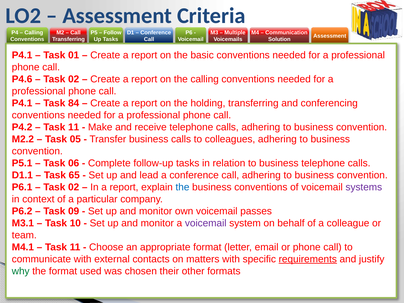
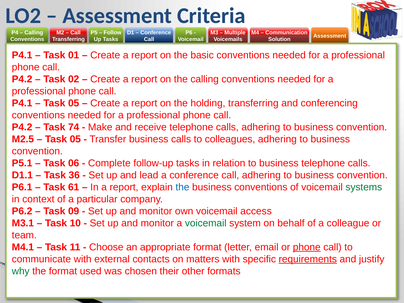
P4.6 at (22, 79): P4.6 -> P4.2
84 at (74, 103): 84 -> 05
11 at (74, 127): 11 -> 74
M2.2: M2.2 -> M2.5
65: 65 -> 36
02 at (74, 187): 02 -> 61
systems colour: purple -> green
passes: passes -> access
voicemail at (206, 223) colour: purple -> green
phone at (307, 247) underline: none -> present
